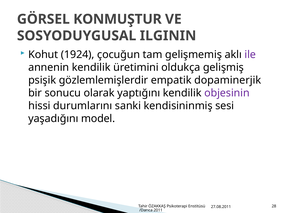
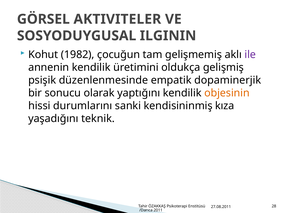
KONMUŞTUR: KONMUŞTUR -> AKTIVITELER
1924: 1924 -> 1982
gözlemlemişlerdir: gözlemlemişlerdir -> düzenlenmesinde
objesinin colour: purple -> orange
sesi: sesi -> kıza
model: model -> teknik
